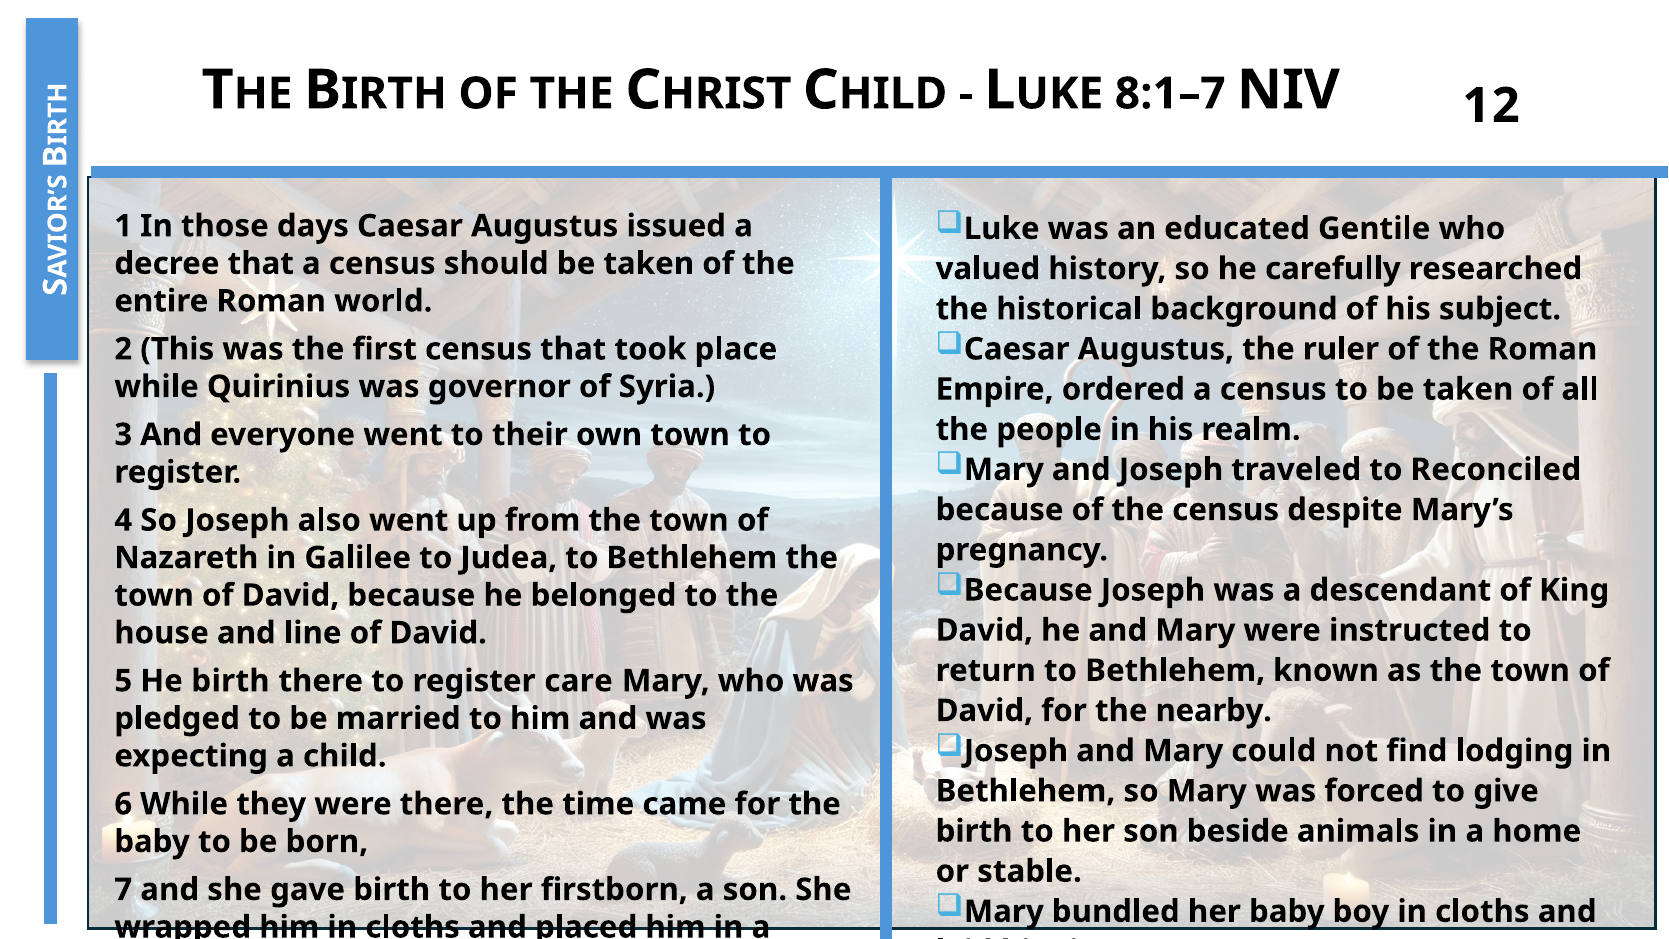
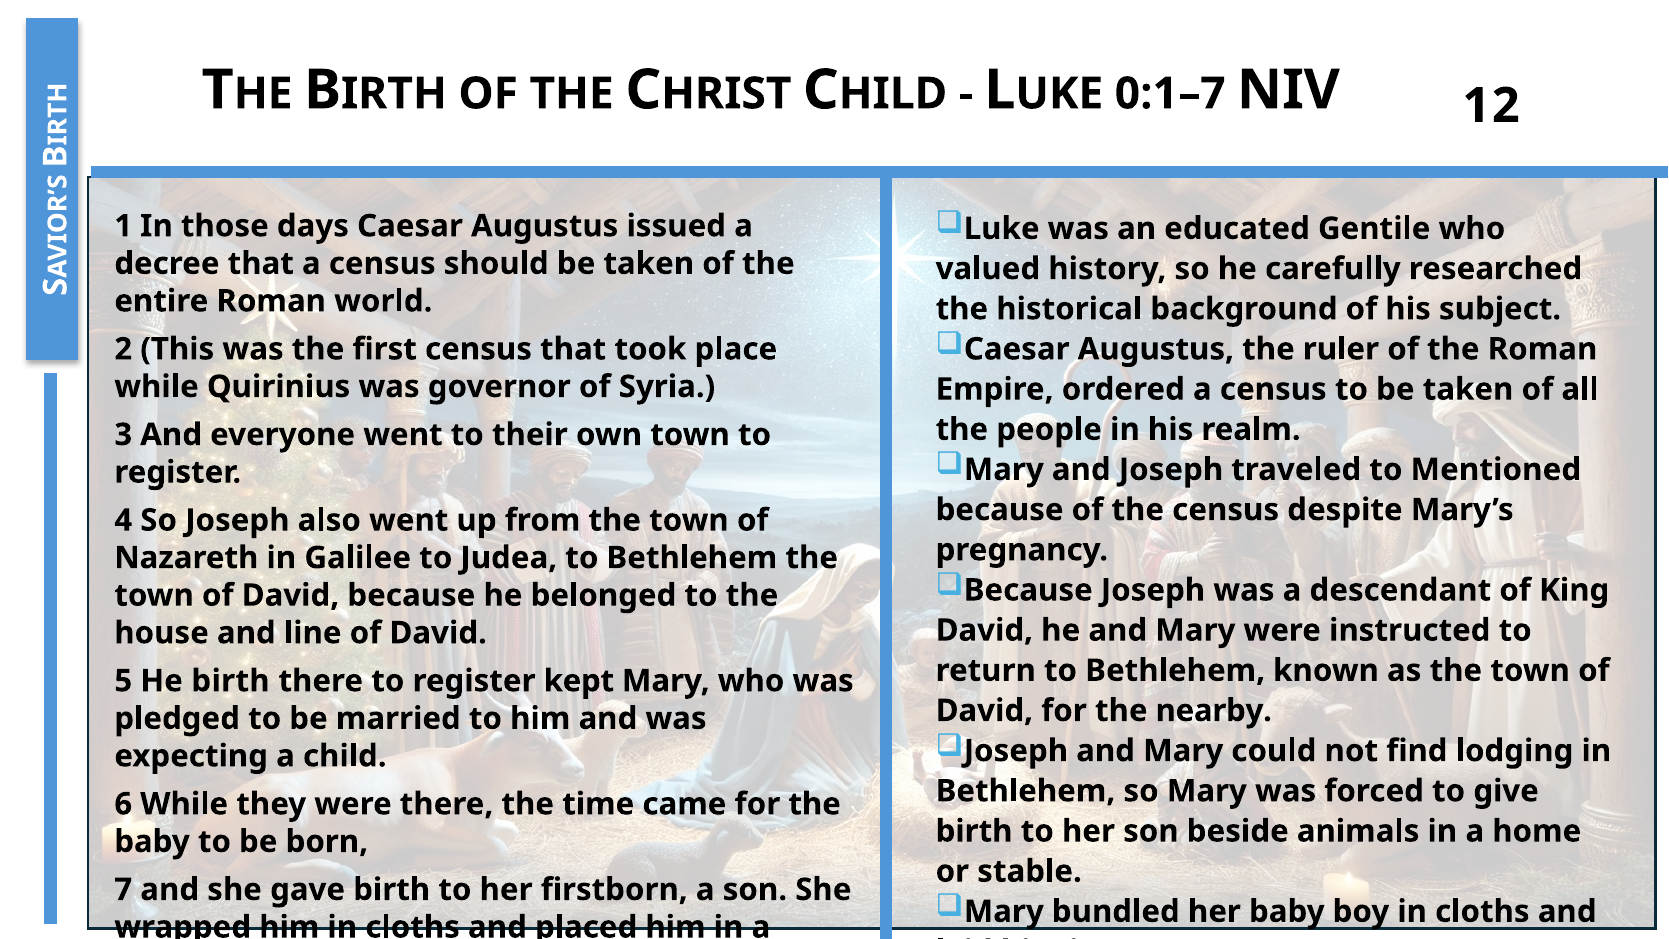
8:1–7: 8:1–7 -> 0:1–7
Reconciled: Reconciled -> Mentioned
care: care -> kept
